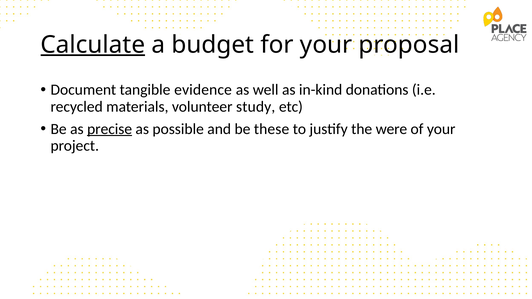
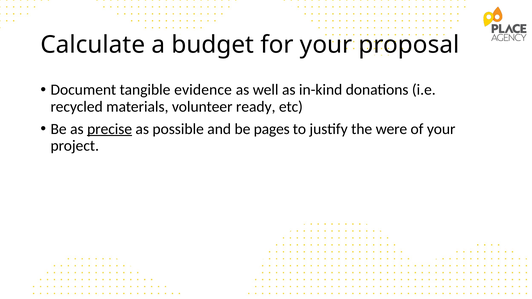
Calculate underline: present -> none
study: study -> ready
these: these -> pages
